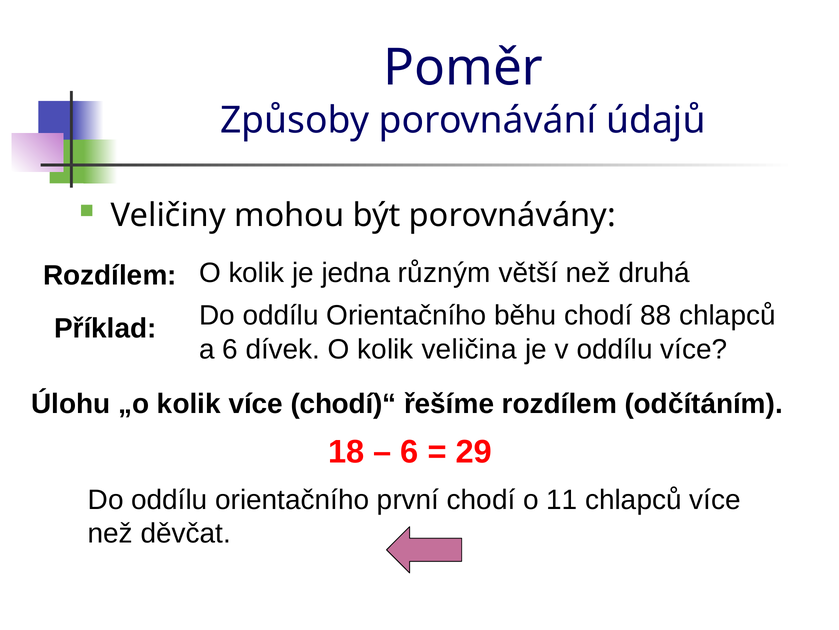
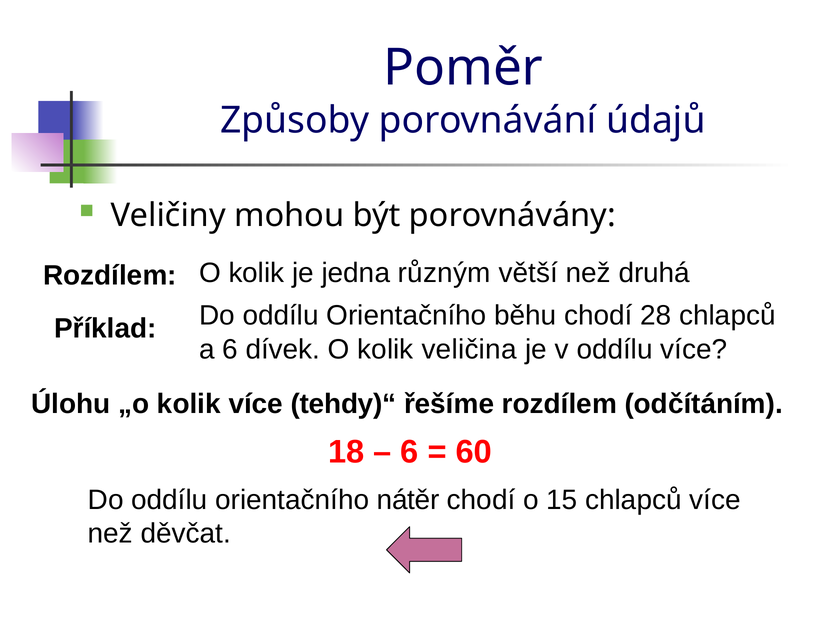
88: 88 -> 28
chodí)“: chodí)“ -> tehdy)“
29: 29 -> 60
první: první -> nátěr
11: 11 -> 15
